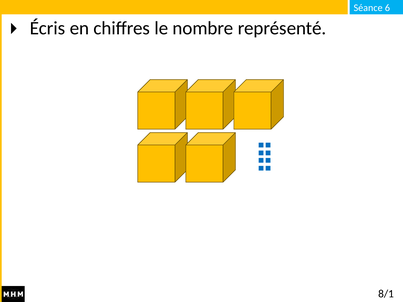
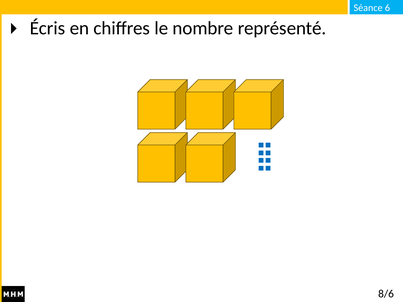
8/1: 8/1 -> 8/6
